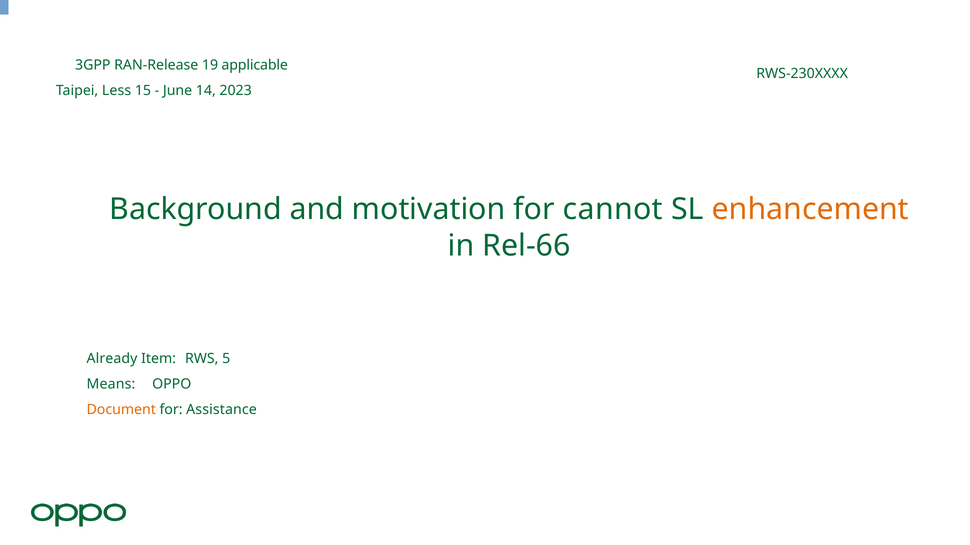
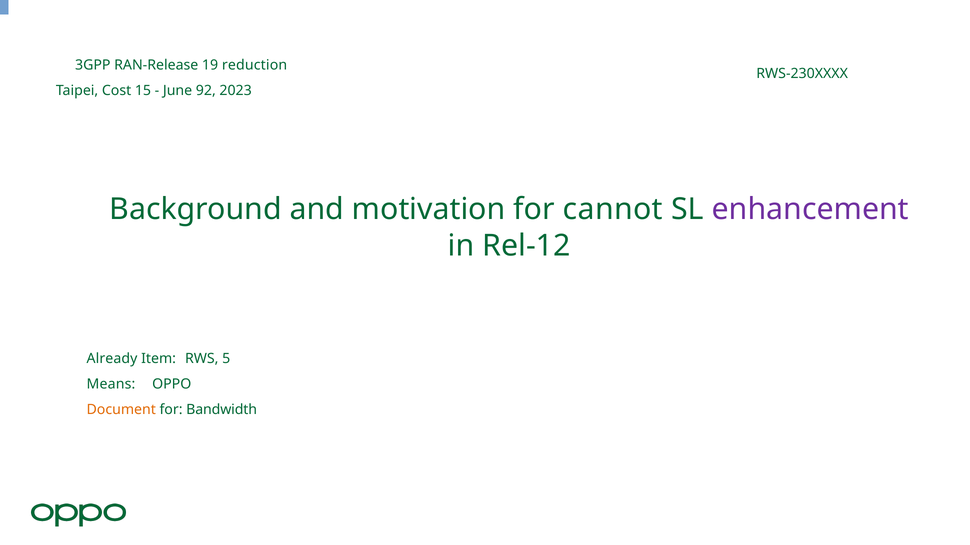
applicable: applicable -> reduction
Less: Less -> Cost
14: 14 -> 92
enhancement colour: orange -> purple
Rel-66: Rel-66 -> Rel-12
Assistance: Assistance -> Bandwidth
